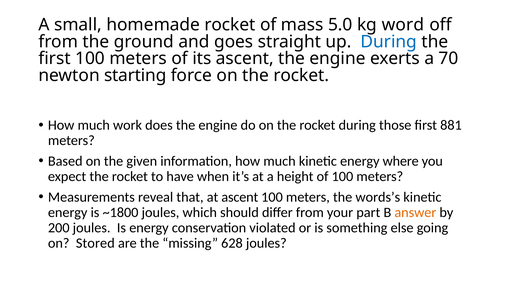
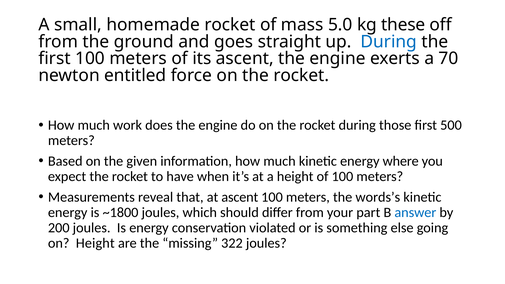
word: word -> these
starting: starting -> entitled
881: 881 -> 500
answer colour: orange -> blue
on Stored: Stored -> Height
628: 628 -> 322
